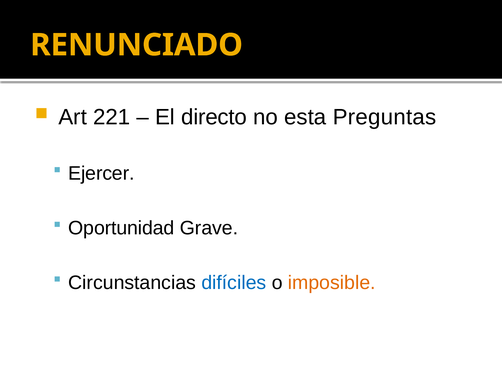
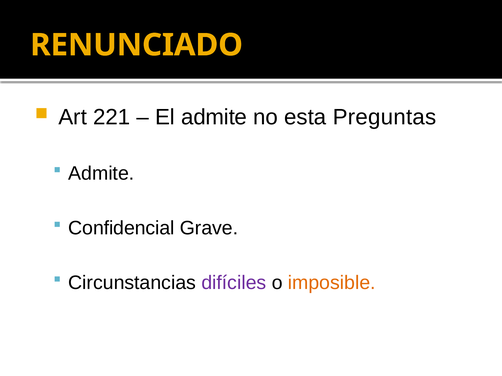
El directo: directo -> admite
Ejercer at (101, 174): Ejercer -> Admite
Oportunidad: Oportunidad -> Confidencial
difíciles colour: blue -> purple
